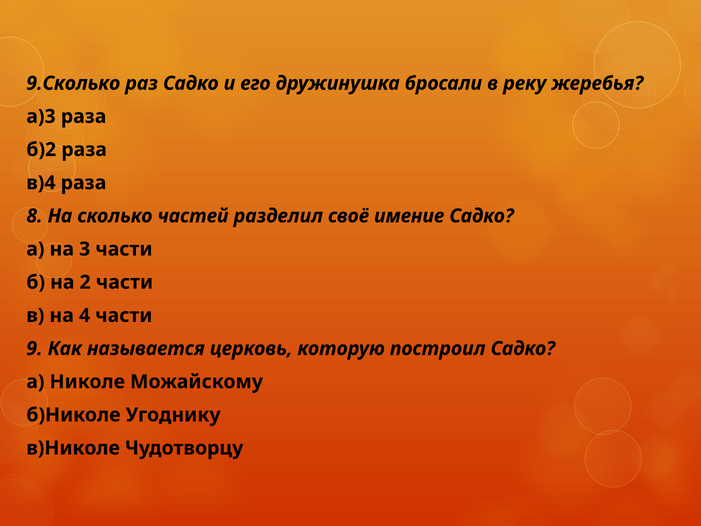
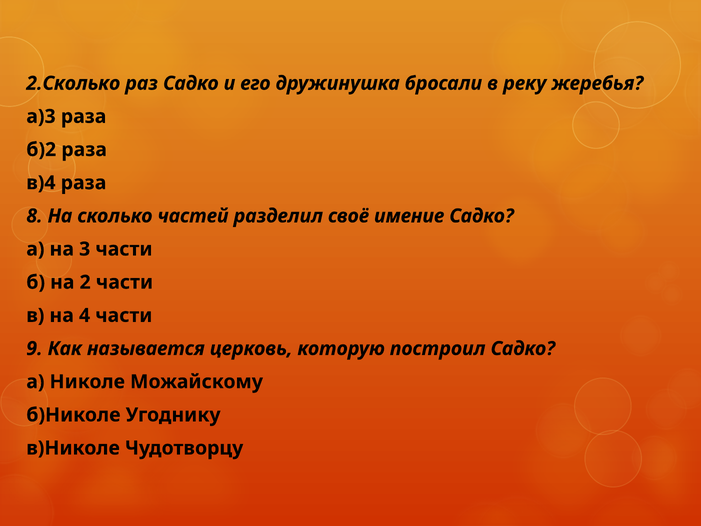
9.Сколько: 9.Сколько -> 2.Сколько
